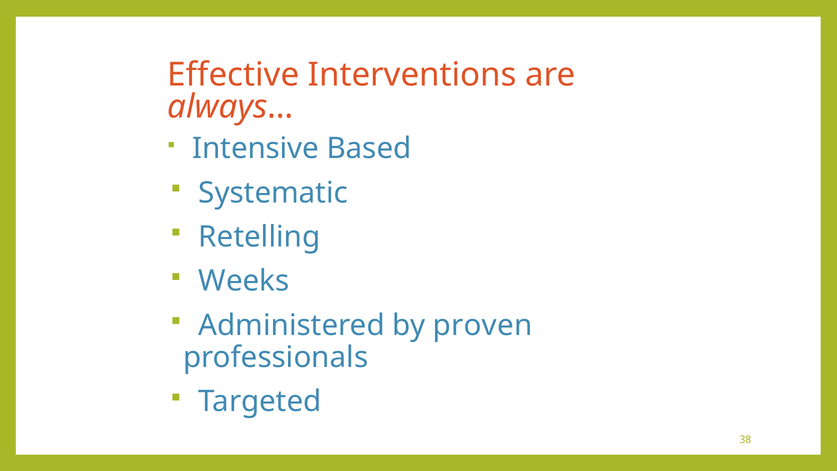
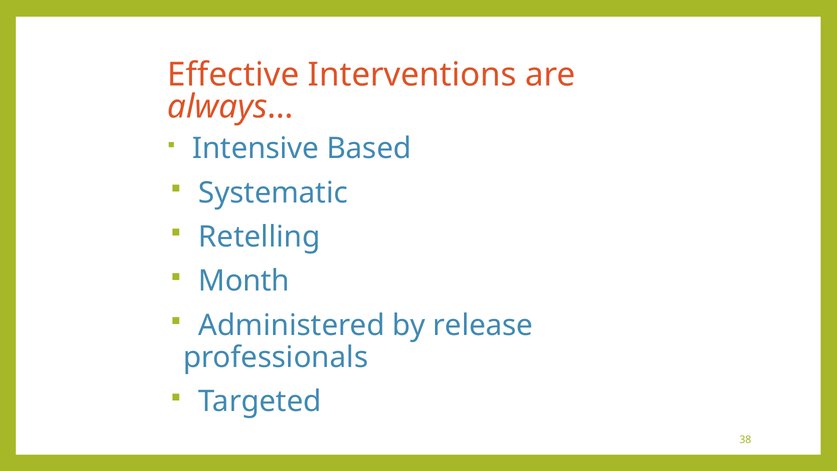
Weeks: Weeks -> Month
proven: proven -> release
